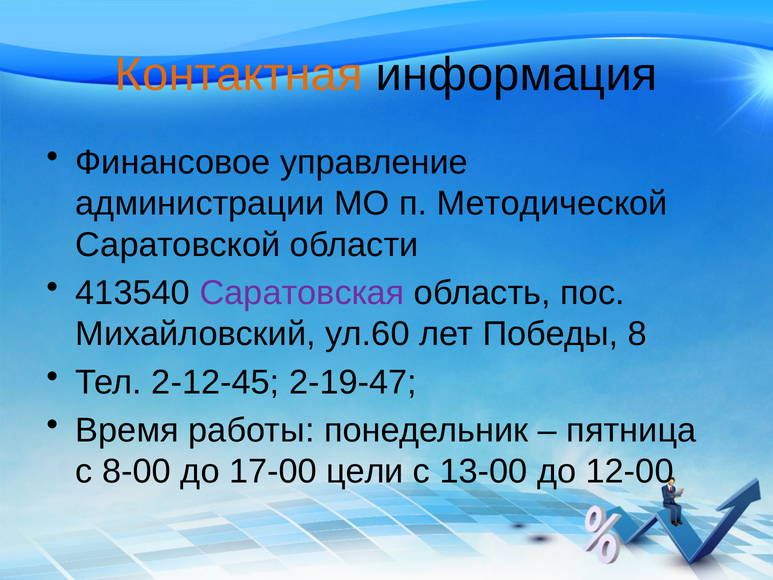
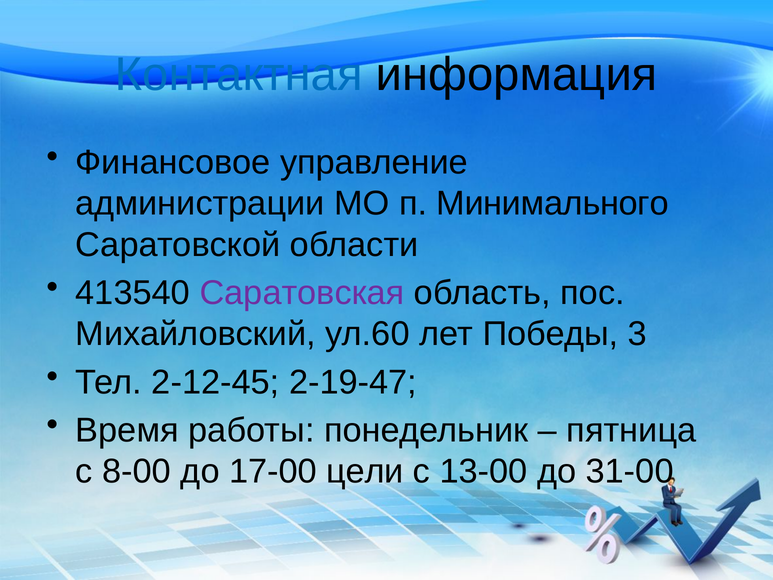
Контактная colour: orange -> blue
Методической: Методической -> Минимального
8: 8 -> 3
12-00: 12-00 -> 31-00
